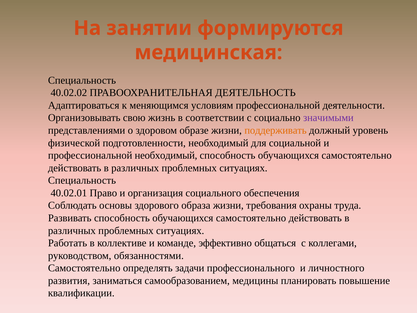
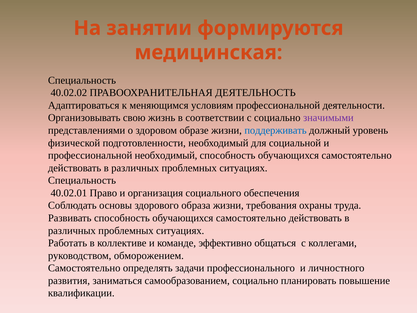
поддерживать colour: orange -> blue
обязанностями: обязанностями -> обморожением
самообразованием медицины: медицины -> социально
